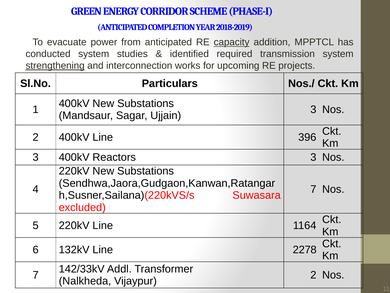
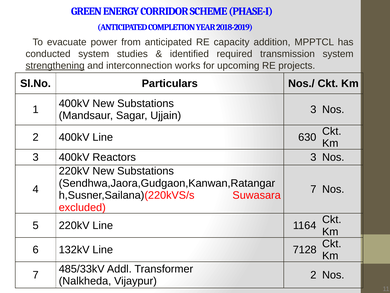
capacity underline: present -> none
396: 396 -> 630
2278: 2278 -> 7128
142/33kV: 142/33kV -> 485/33kV
